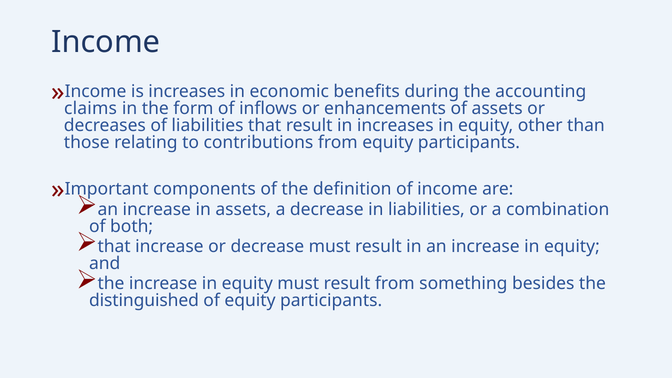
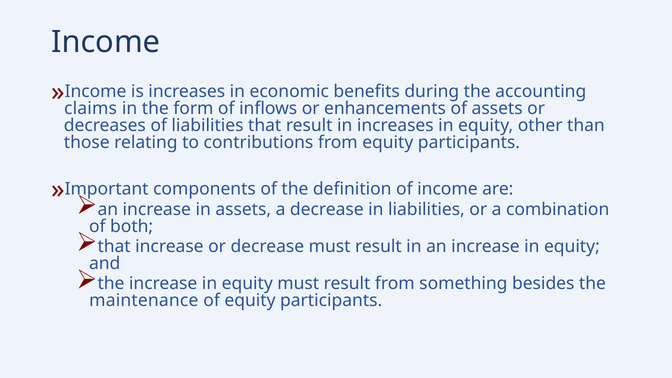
distinguished: distinguished -> maintenance
